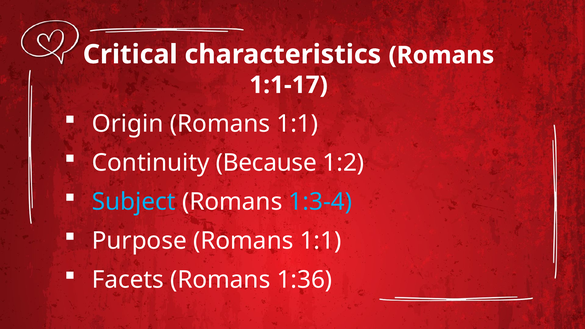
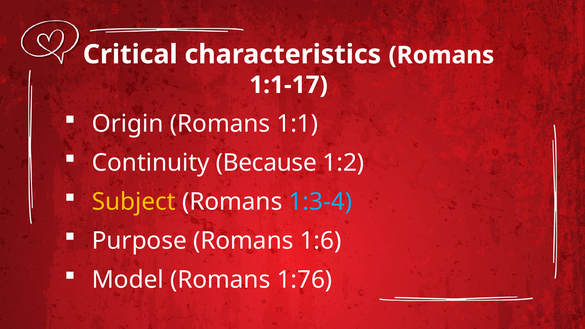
Subject colour: light blue -> yellow
Purpose Romans 1:1: 1:1 -> 1:6
Facets: Facets -> Model
1:36: 1:36 -> 1:76
